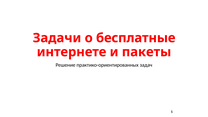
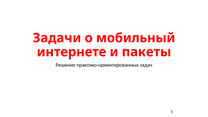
бесплатные: бесплатные -> мобильный
